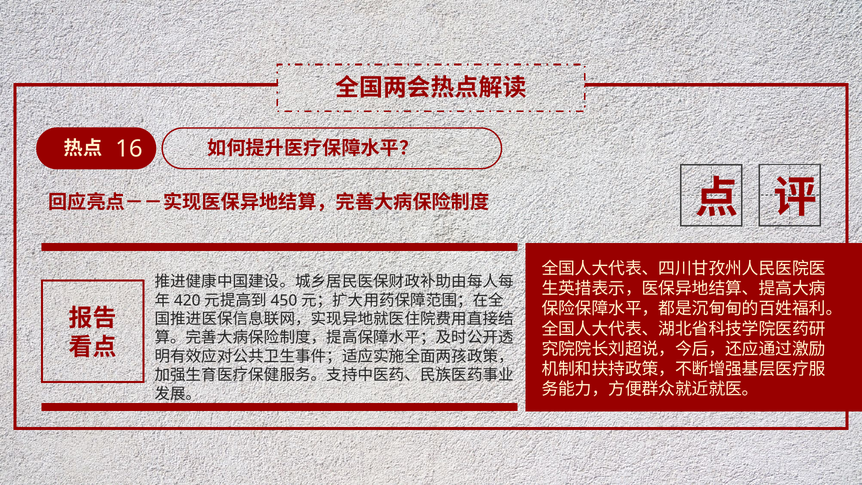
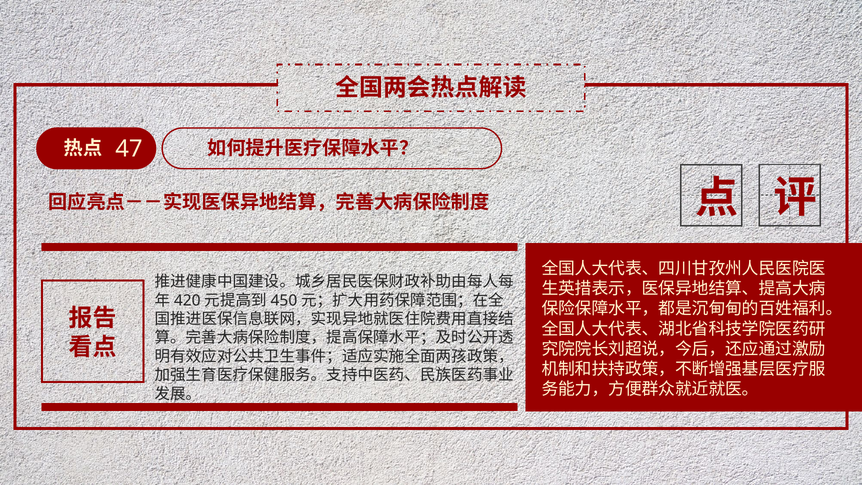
16: 16 -> 47
